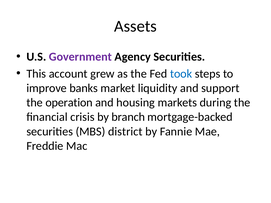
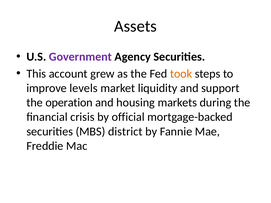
took colour: blue -> orange
banks: banks -> levels
branch: branch -> official
